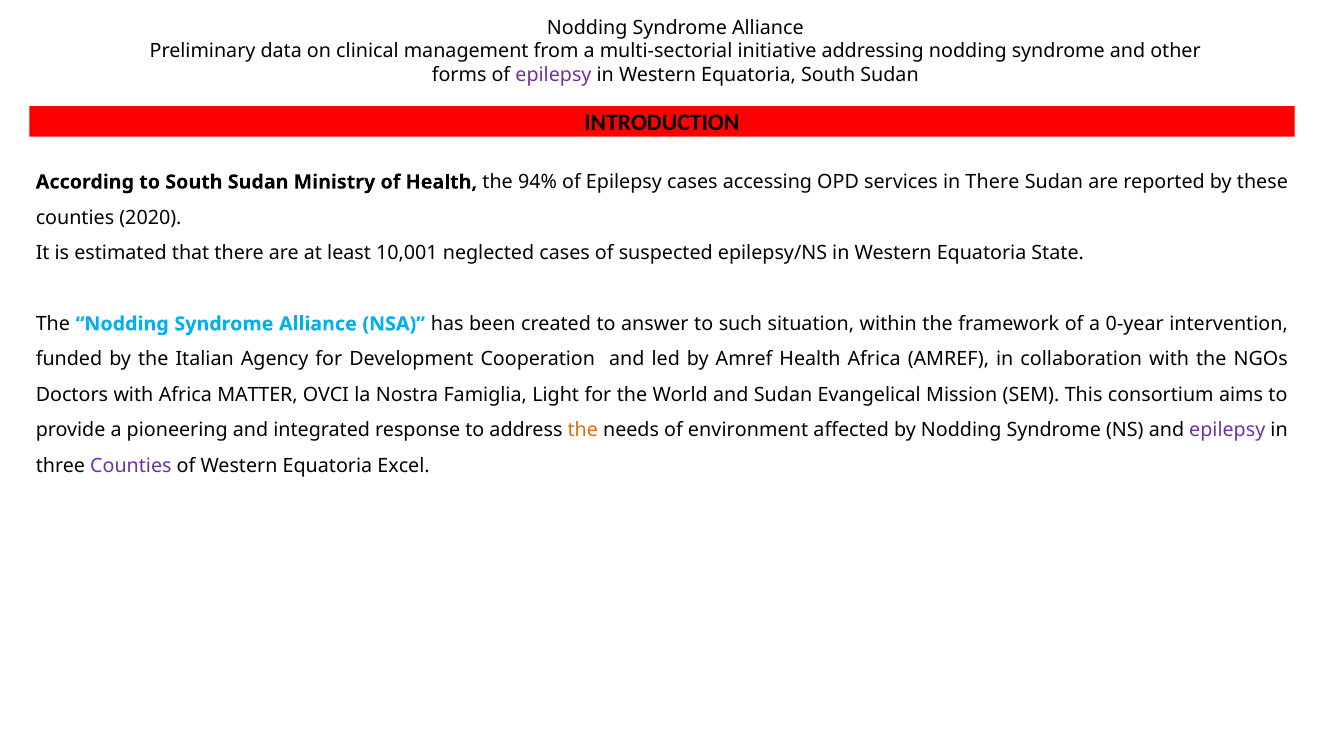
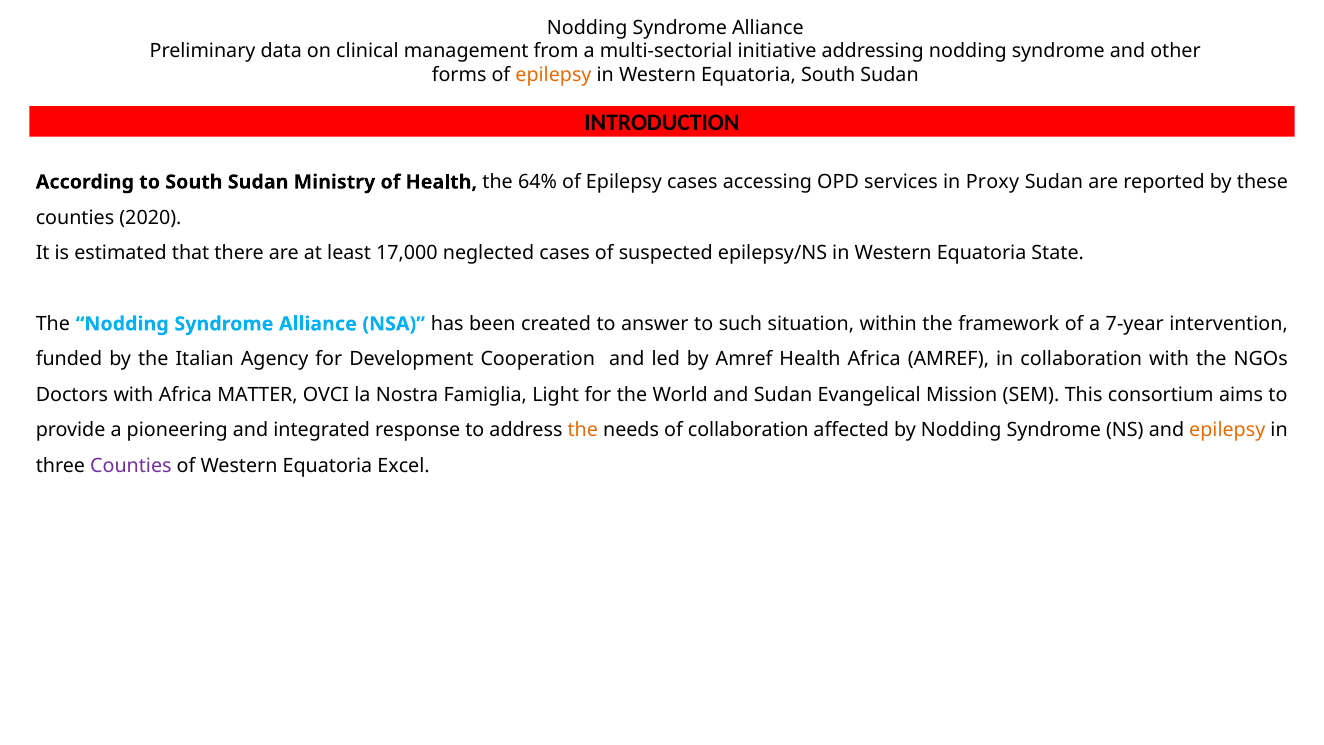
epilepsy at (553, 75) colour: purple -> orange
94%: 94% -> 64%
in There: There -> Proxy
10,001: 10,001 -> 17,000
0-year: 0-year -> 7-year
of environment: environment -> collaboration
epilepsy at (1227, 430) colour: purple -> orange
